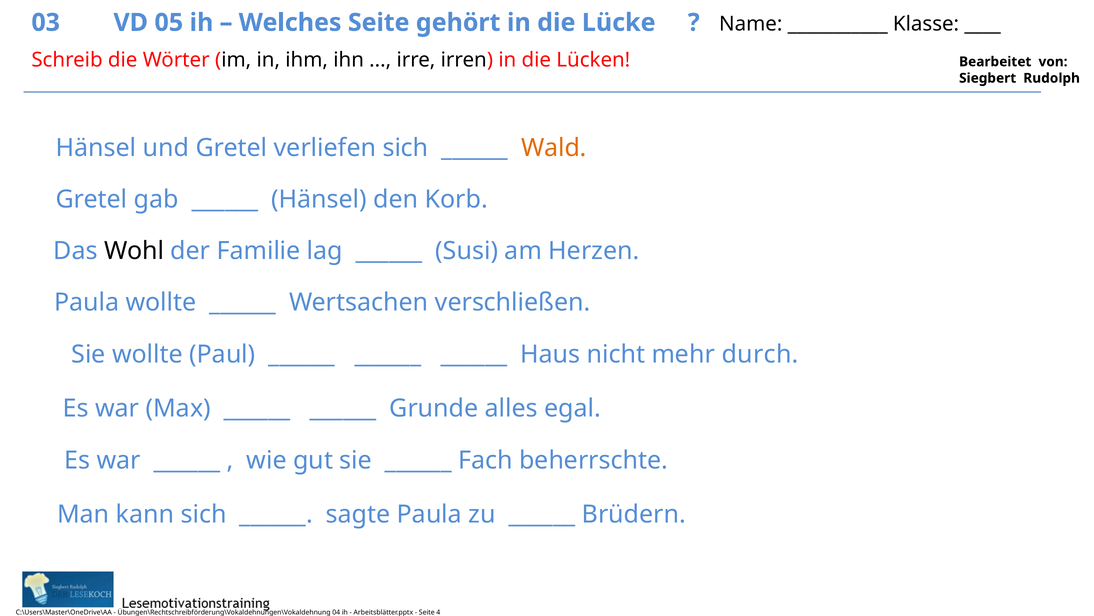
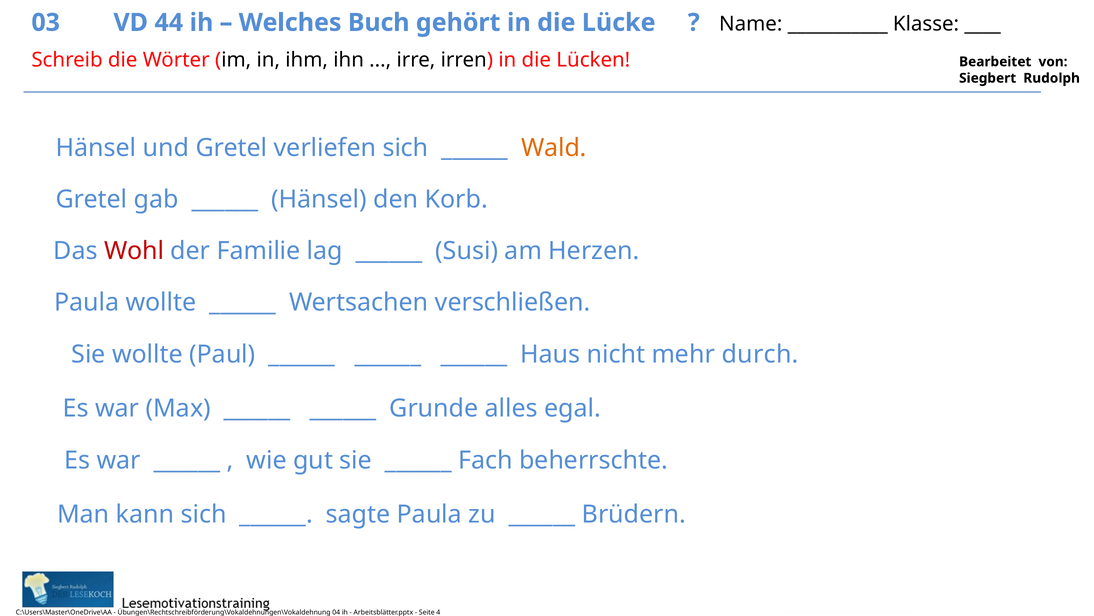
05: 05 -> 44
Welches Seite: Seite -> Buch
Wohl colour: black -> red
